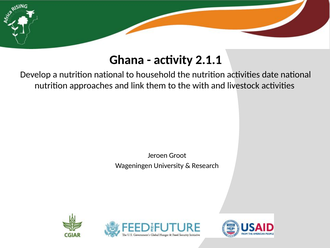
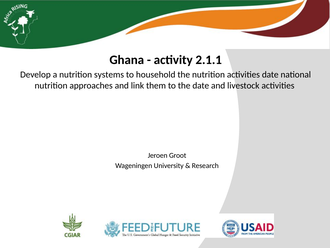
nutrition national: national -> systems
the with: with -> date
